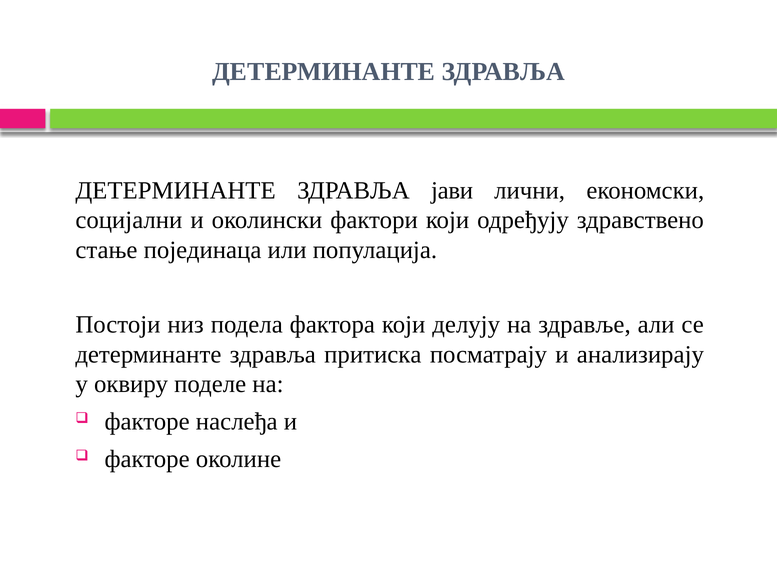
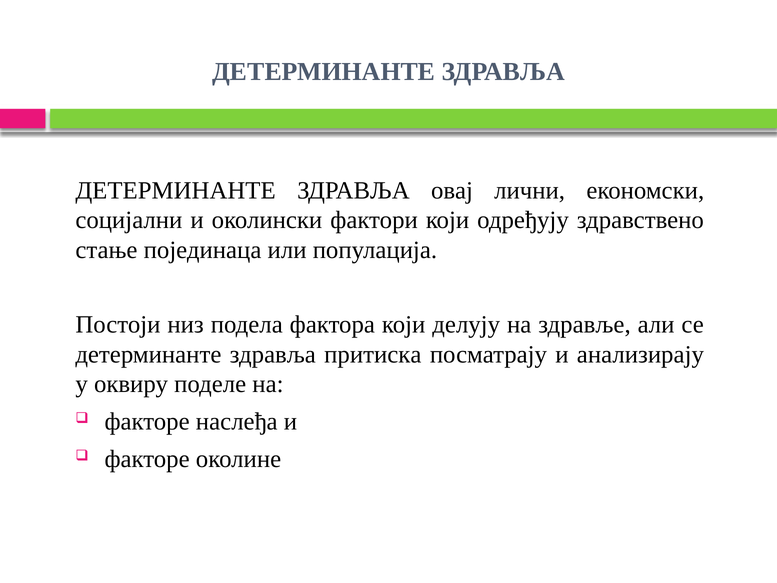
јави: јави -> овај
